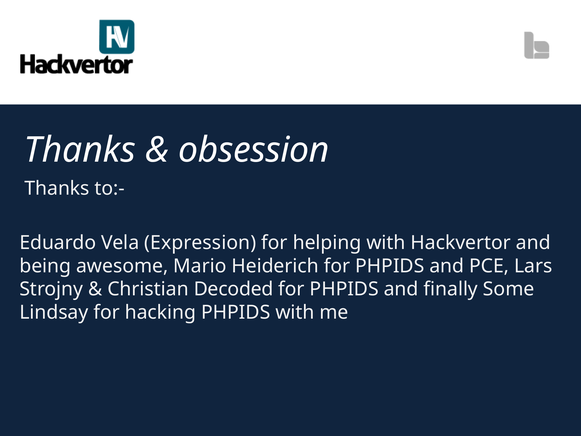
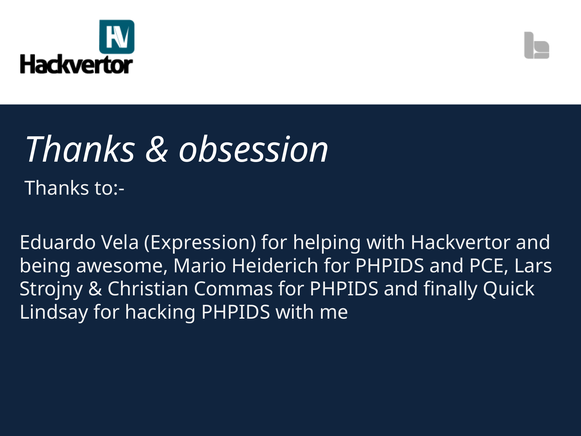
Decoded: Decoded -> Commas
Some: Some -> Quick
